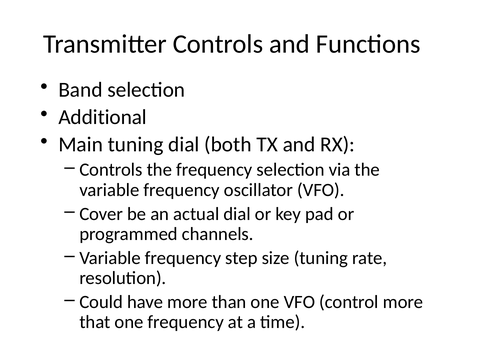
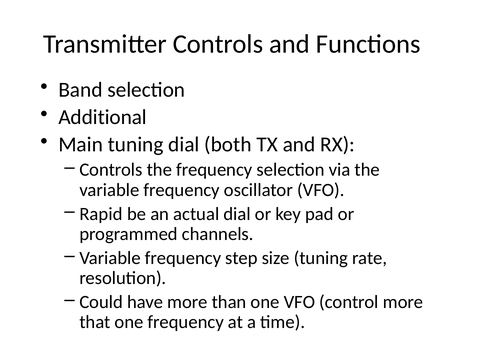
Cover: Cover -> Rapid
